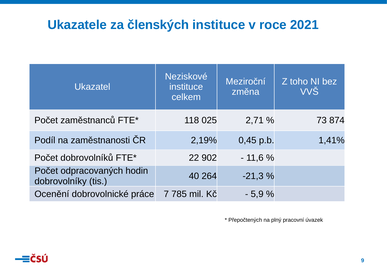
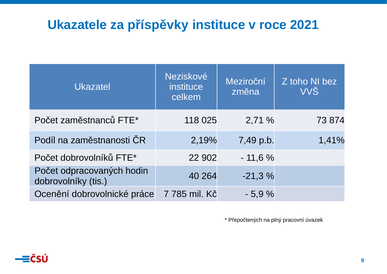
členských: členských -> příspěvky
0,45: 0,45 -> 7,49
